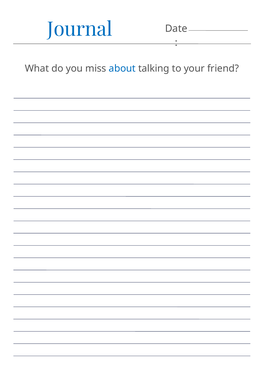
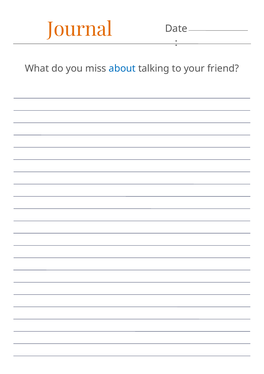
Journal colour: blue -> orange
